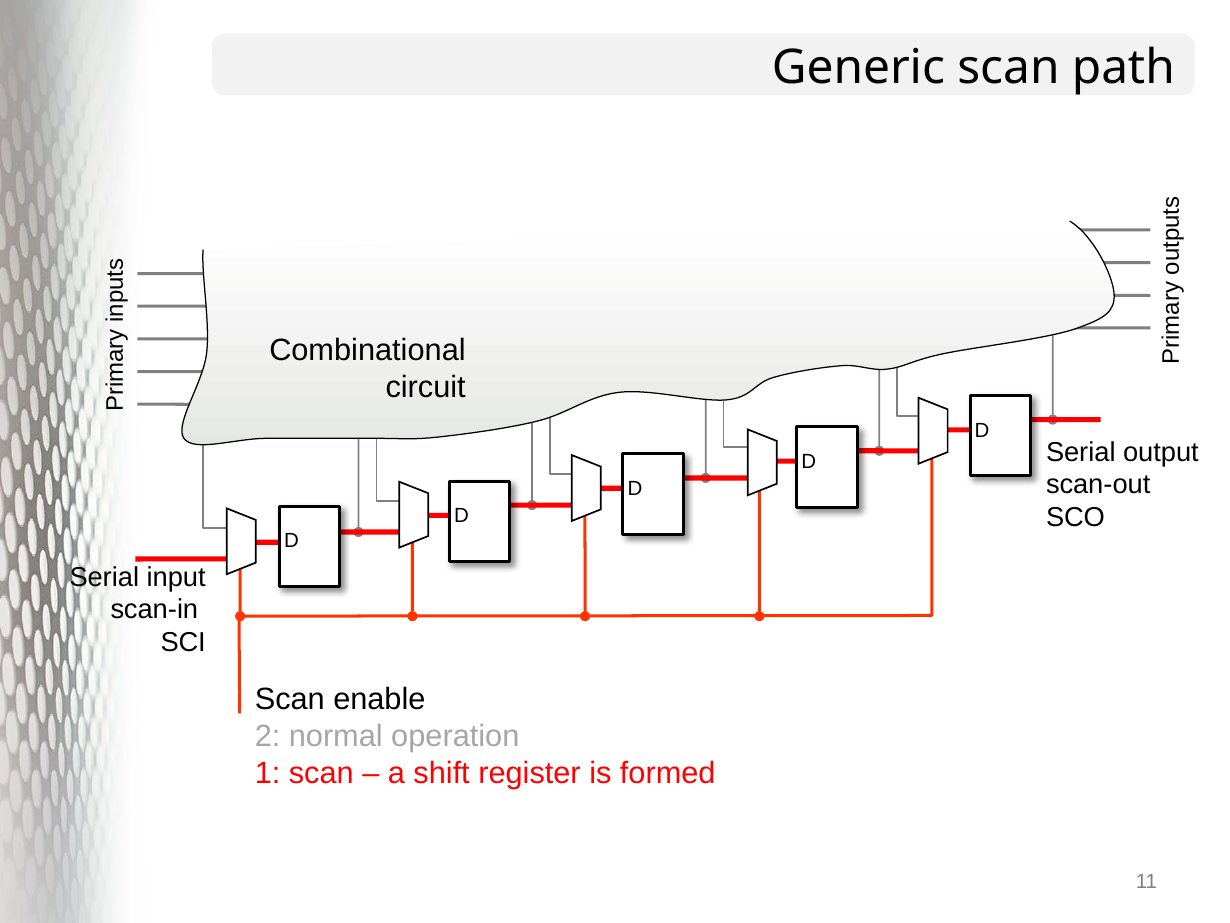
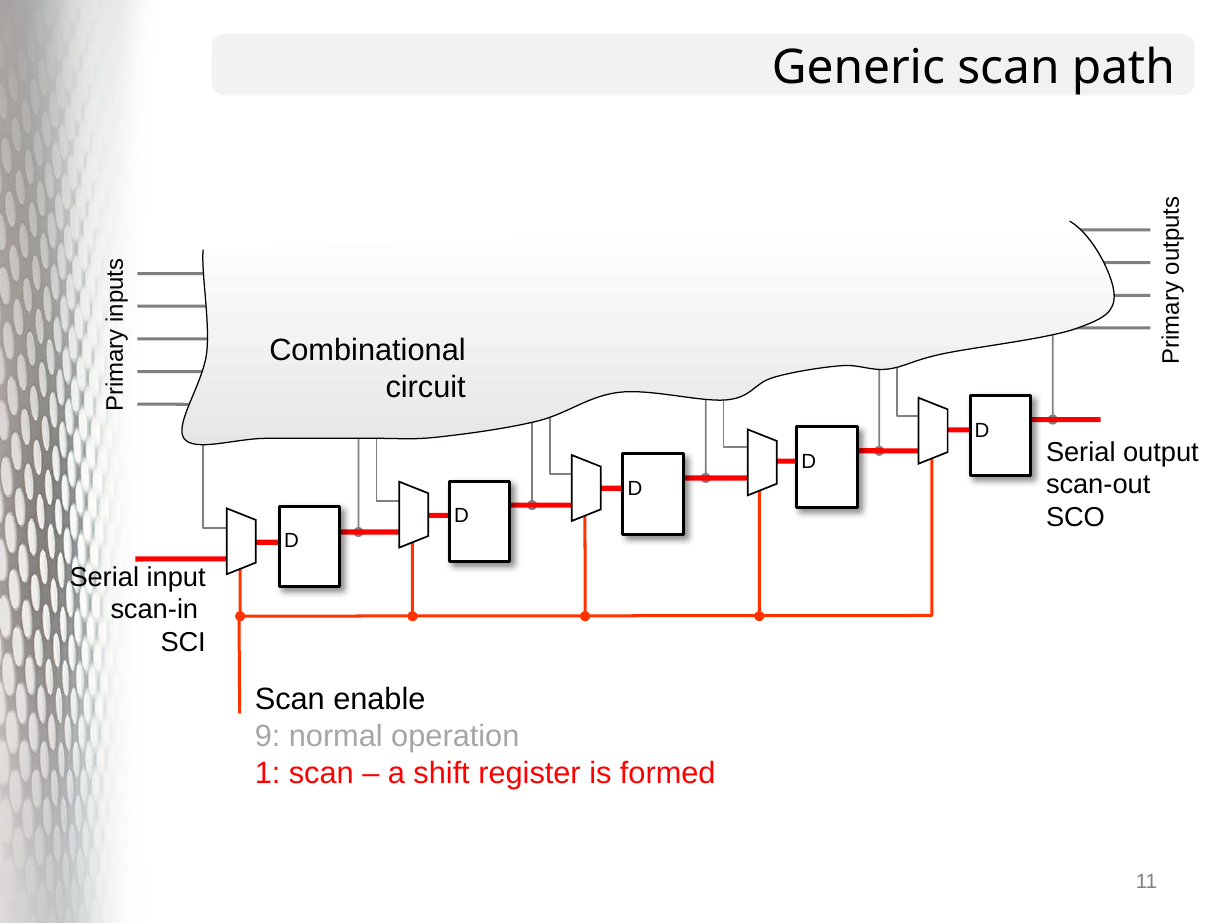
2: 2 -> 9
